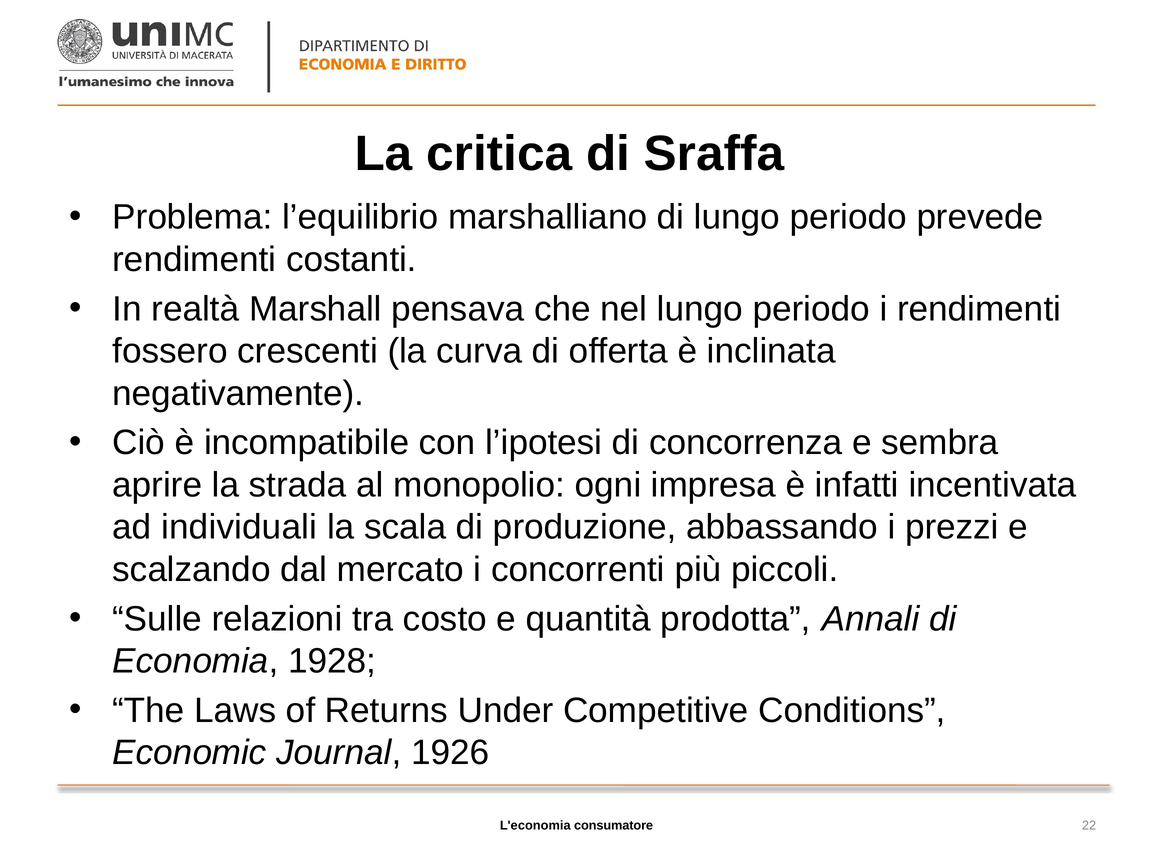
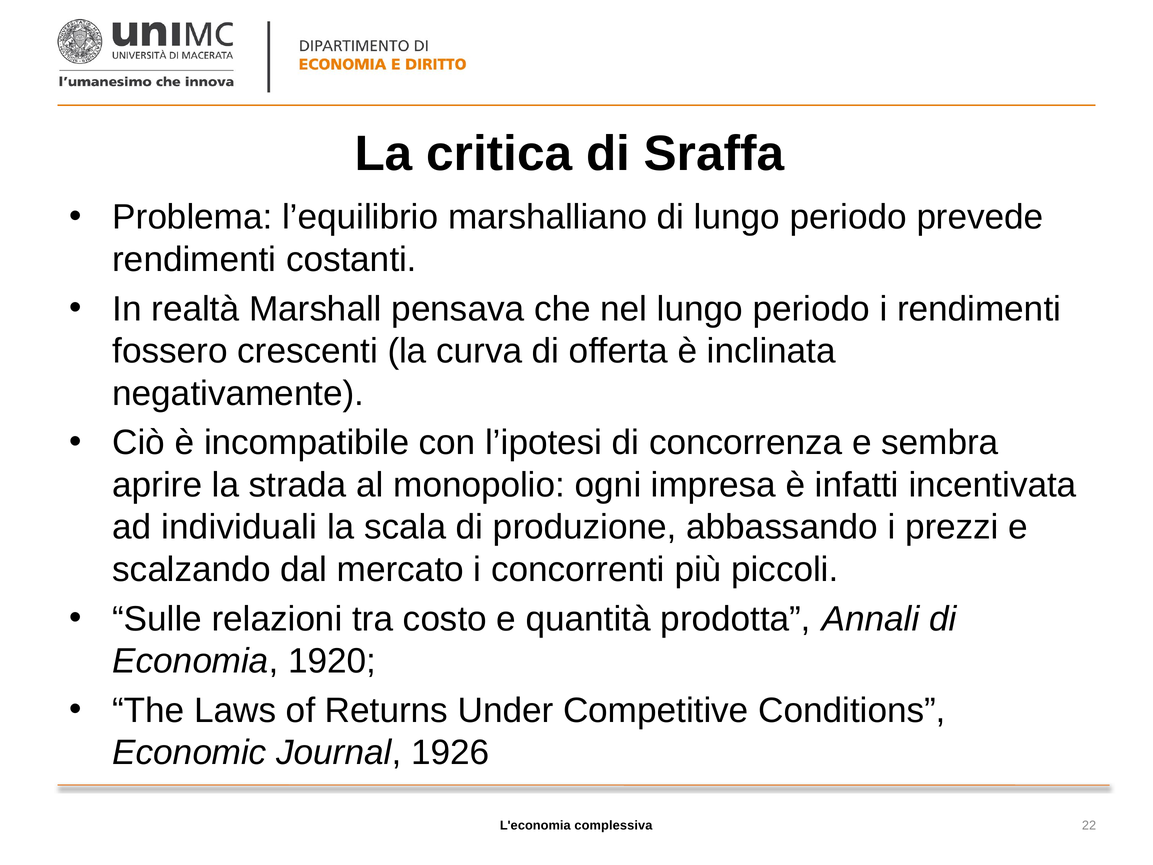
1928: 1928 -> 1920
consumatore: consumatore -> complessiva
